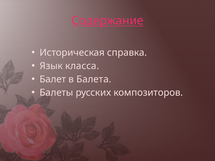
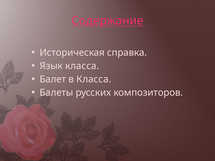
в Балета: Балета -> Класса
